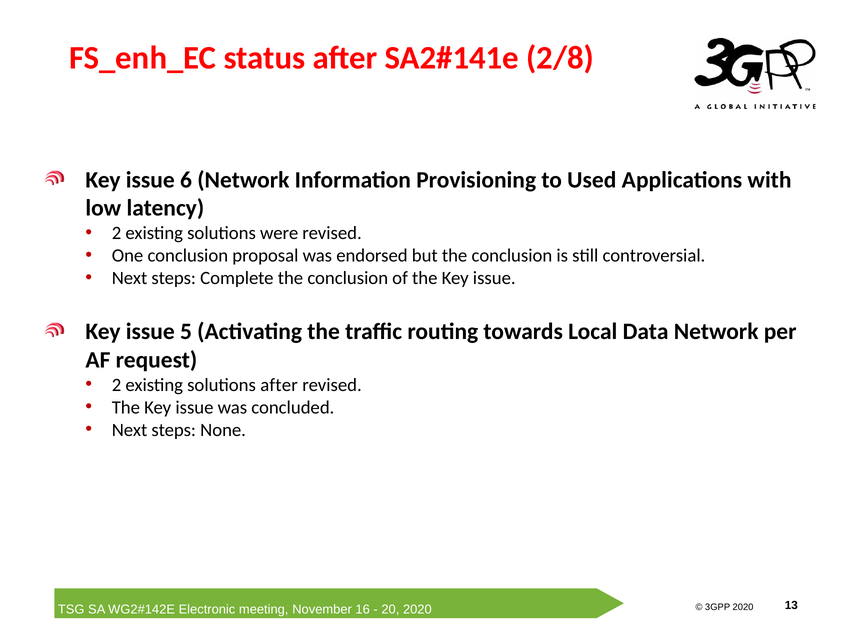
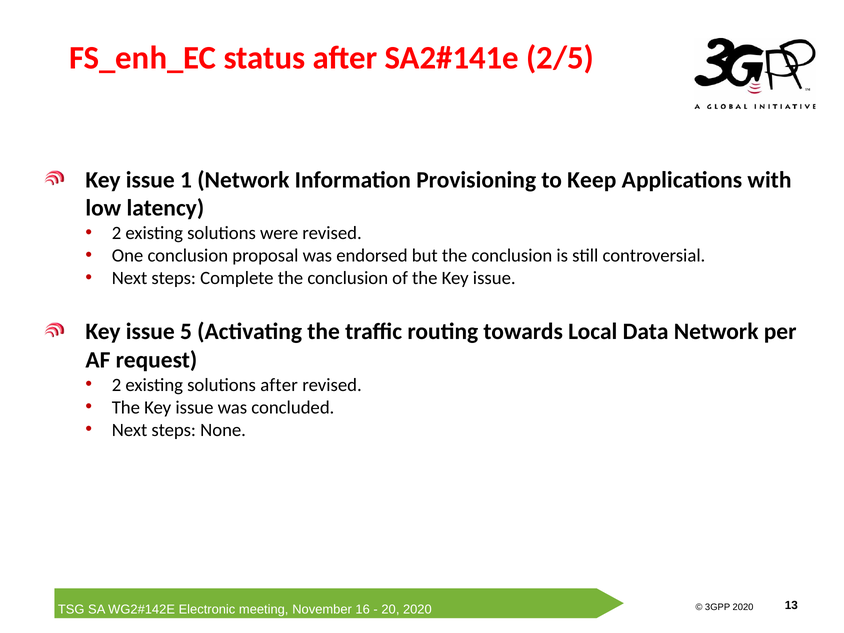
2/8: 2/8 -> 2/5
6: 6 -> 1
Used: Used -> Keep
